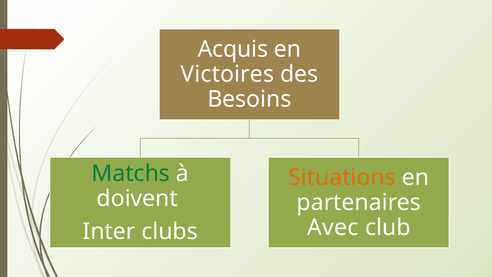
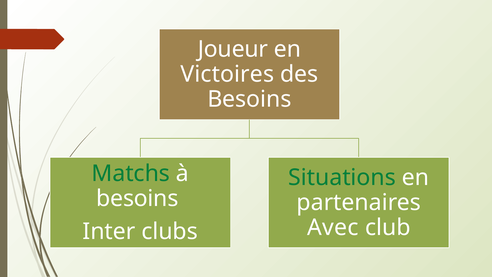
Acquis: Acquis -> Joueur
Situations colour: orange -> green
doivent at (137, 198): doivent -> besoins
